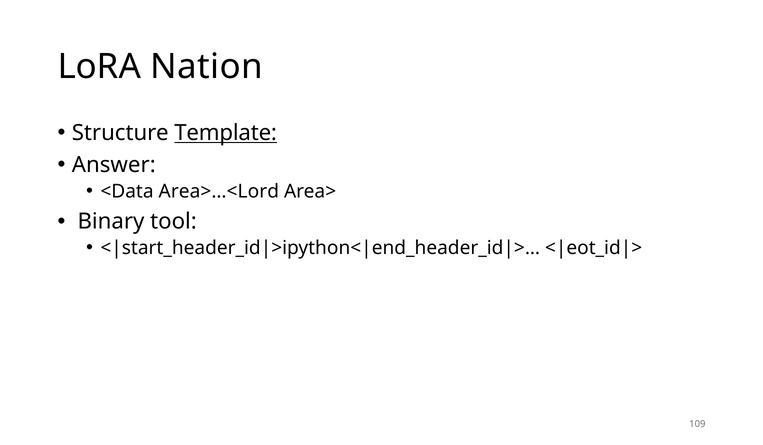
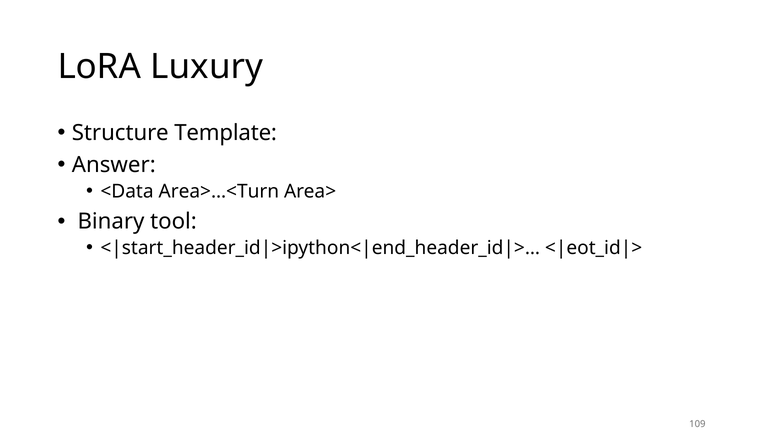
Nation: Nation -> Luxury
Template underline: present -> none
Area>…<Lord: Area>…<Lord -> Area>…<Turn
